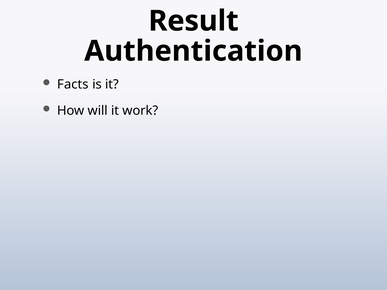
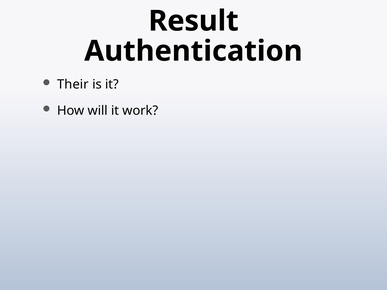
Facts: Facts -> Their
